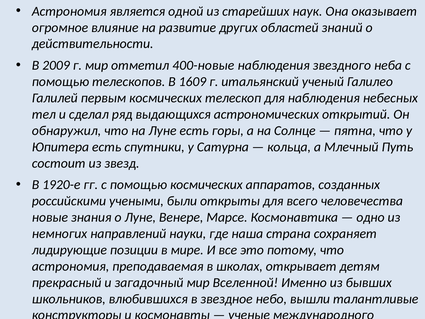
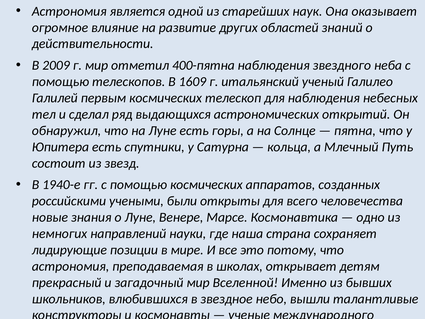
400-новые: 400-новые -> 400-пятна
1920-е: 1920-е -> 1940-е
